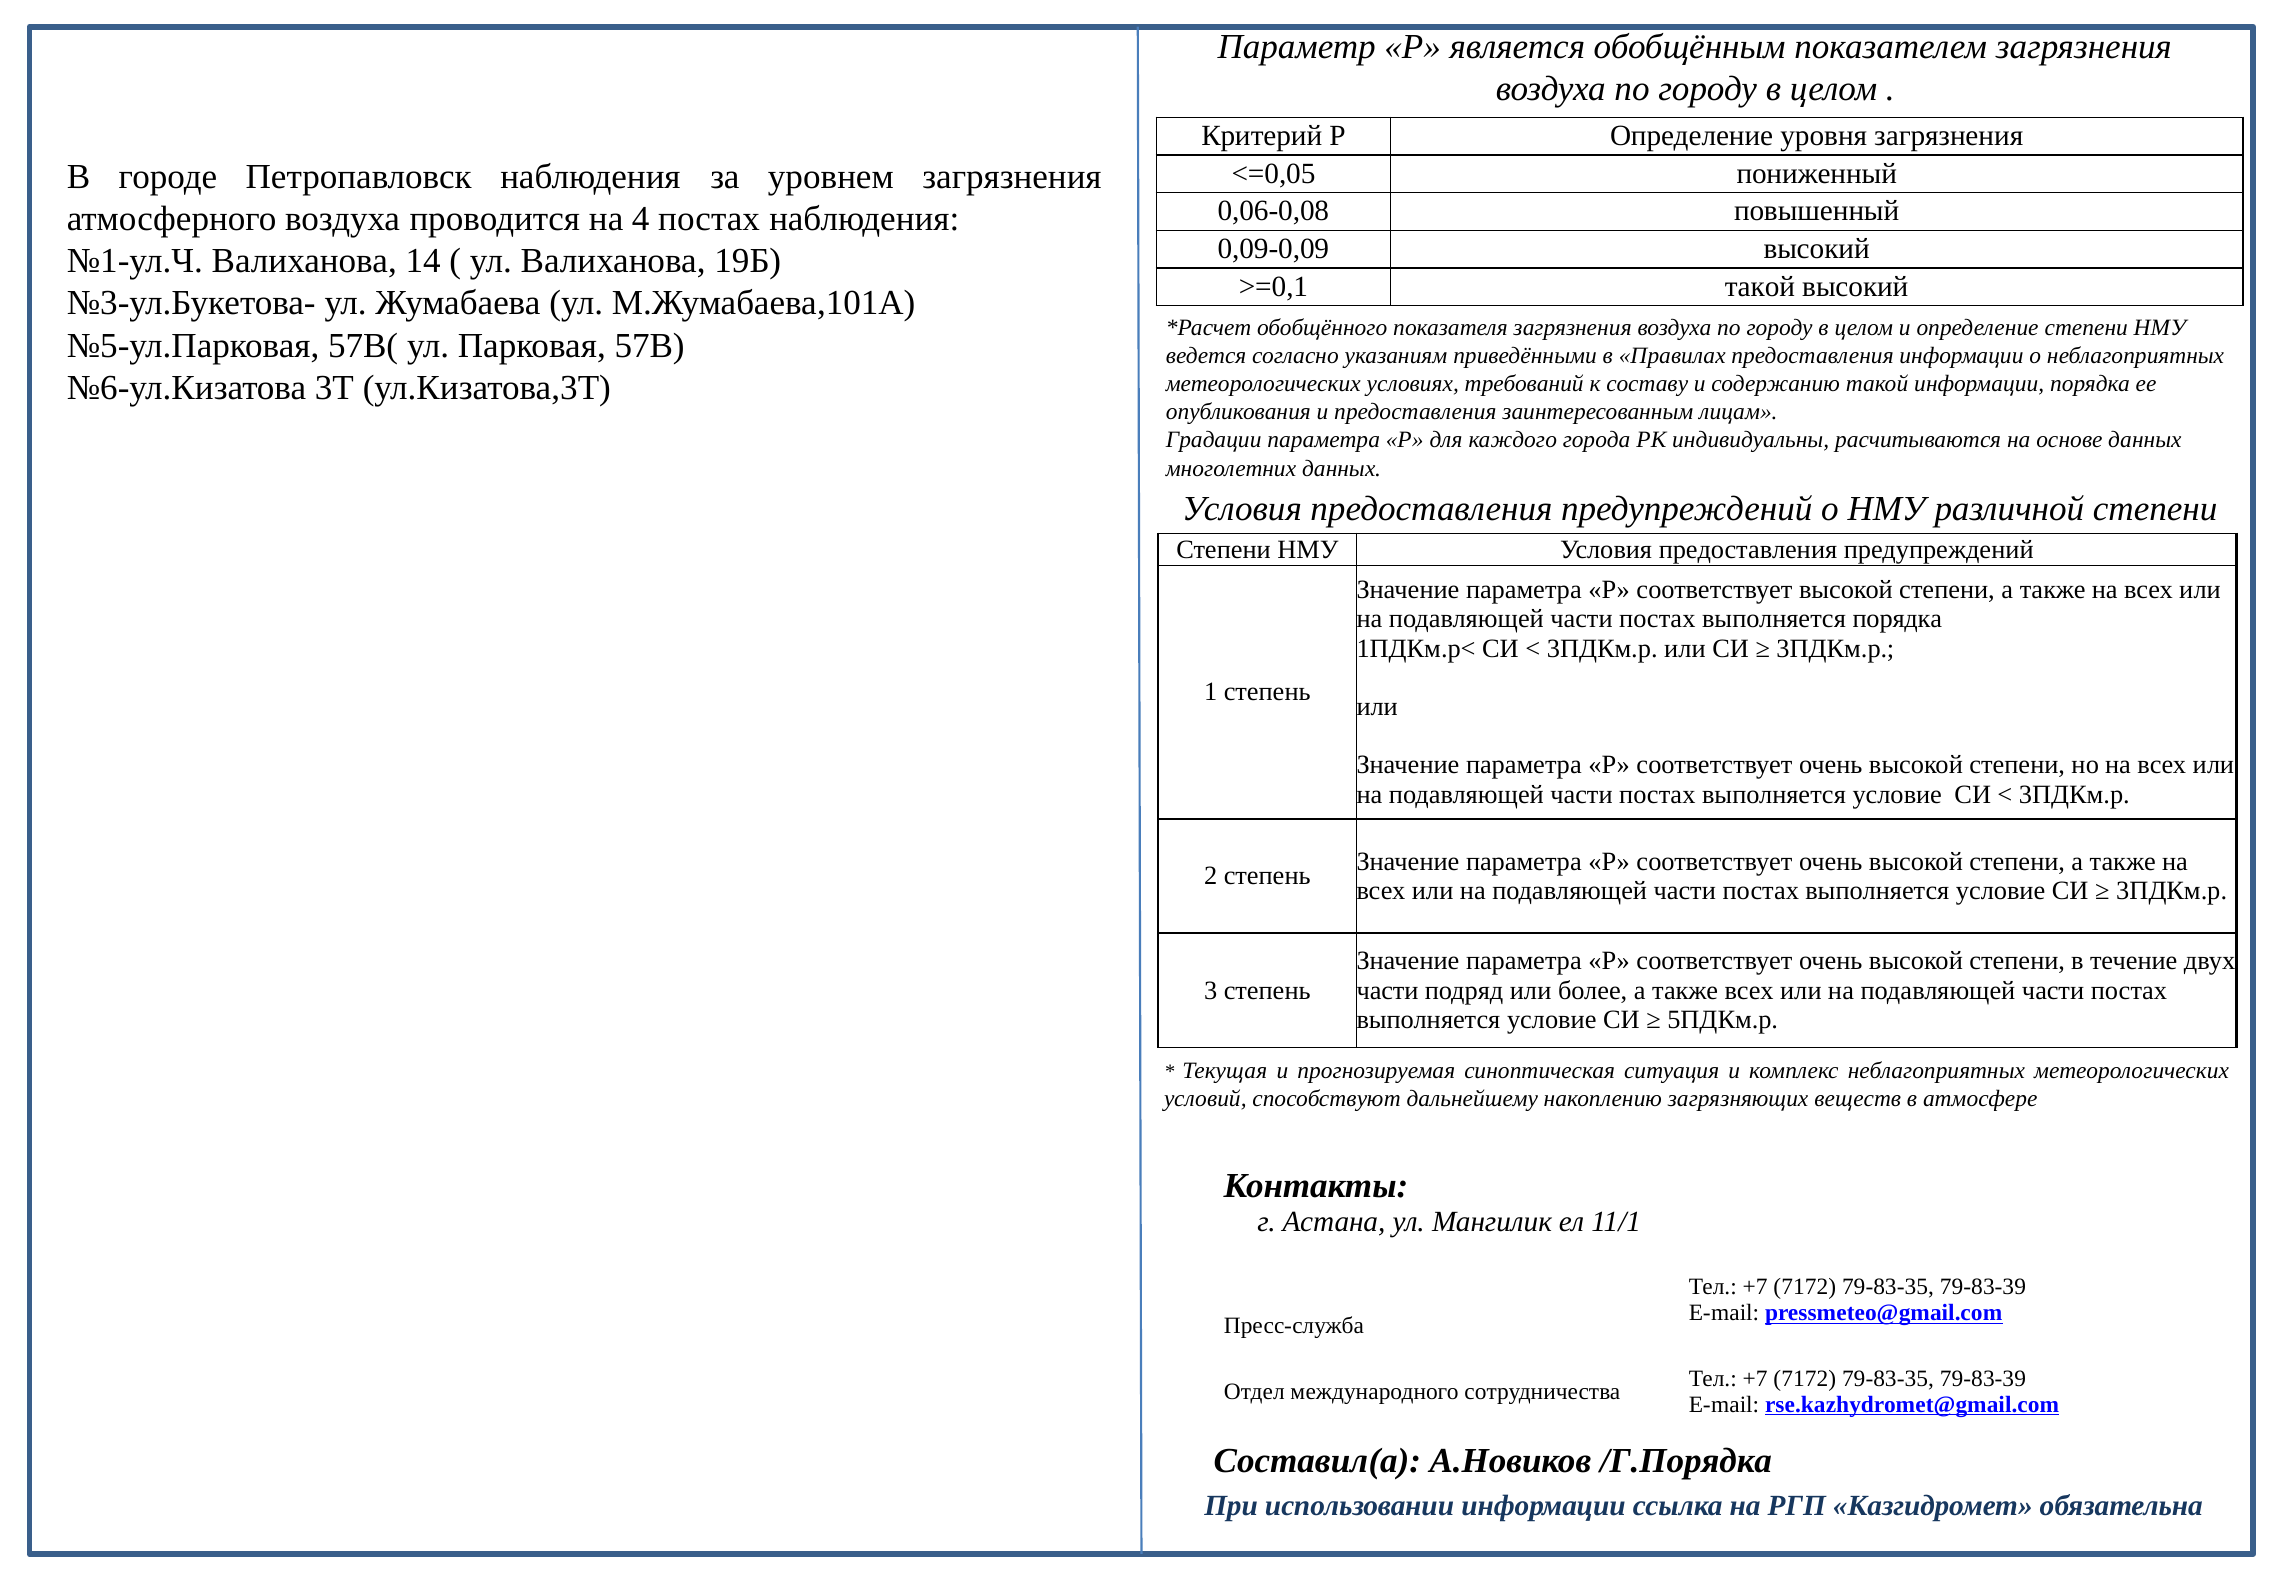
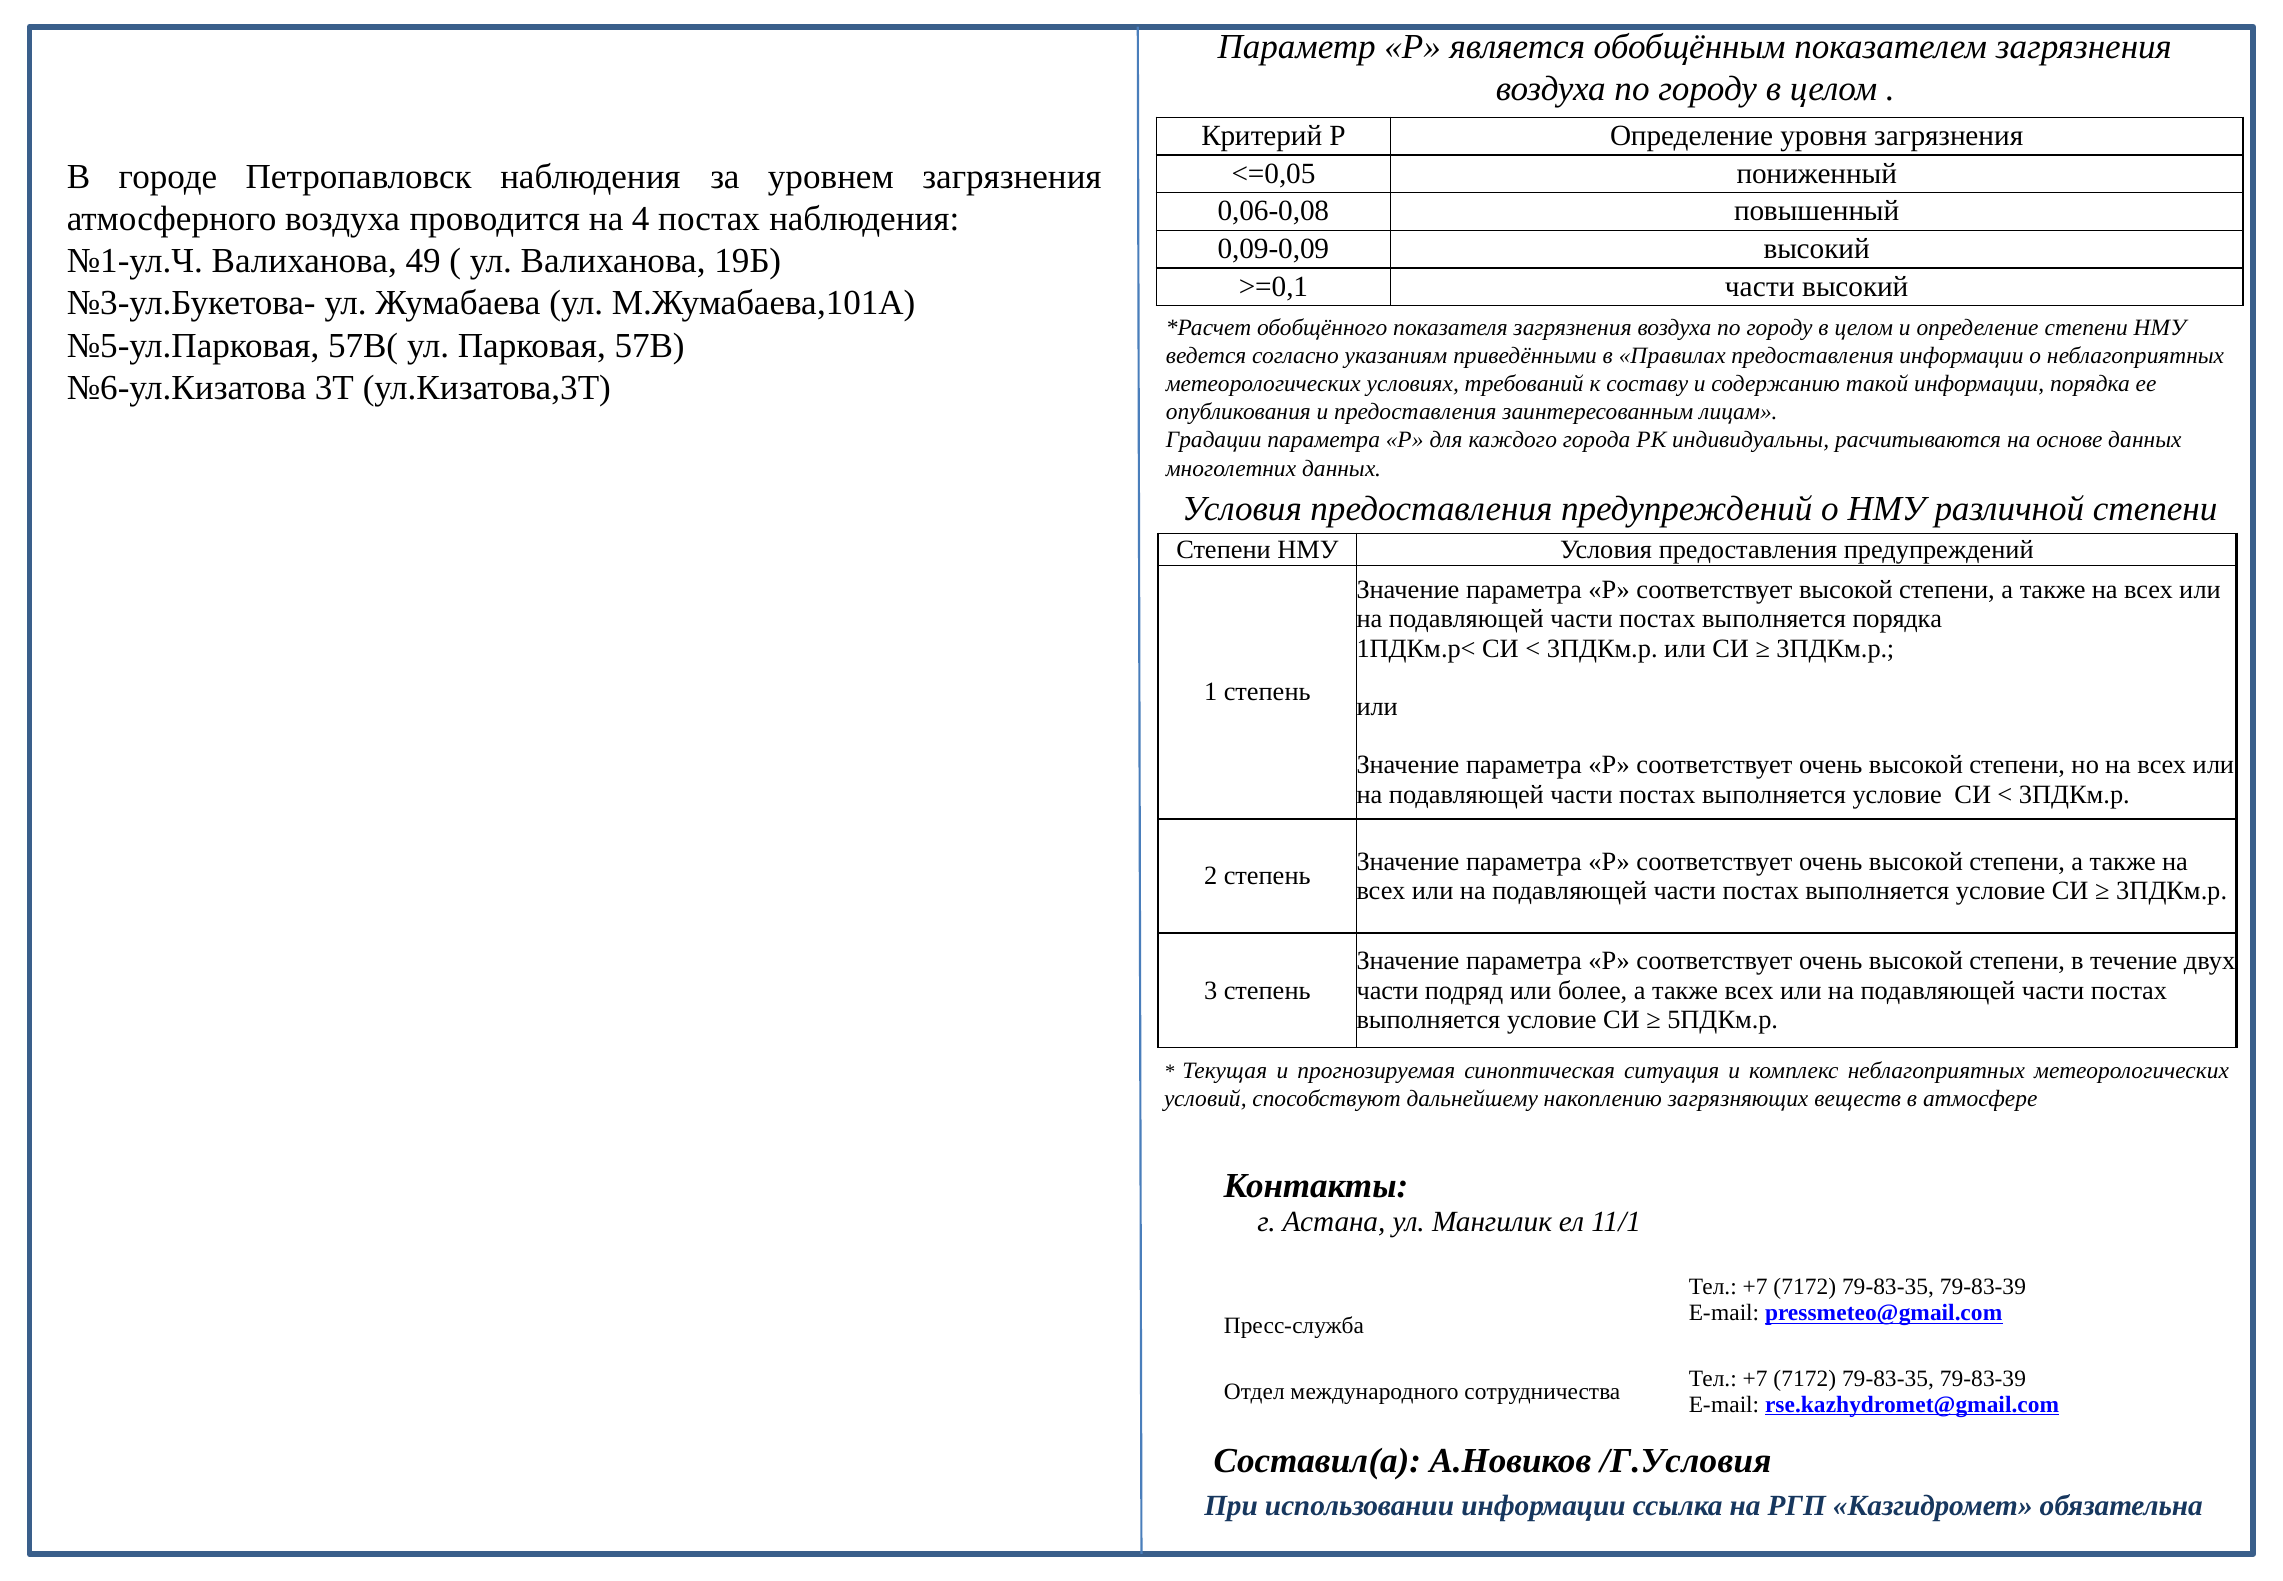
14: 14 -> 49
>=0,1 такой: такой -> части
/Г.Порядка: /Г.Порядка -> /Г.Условия
